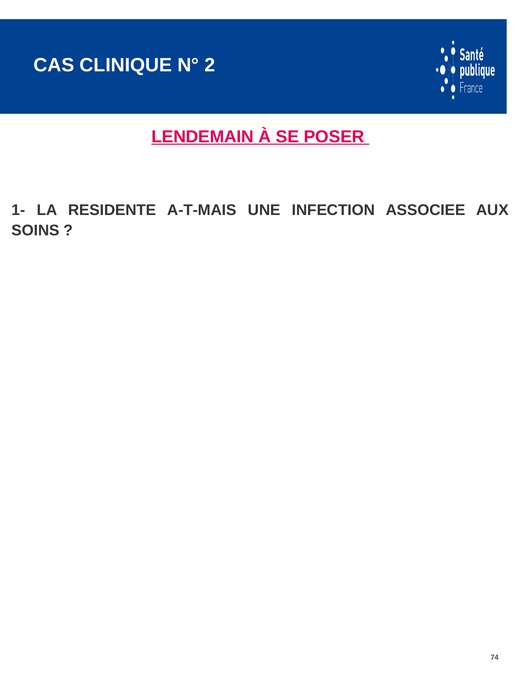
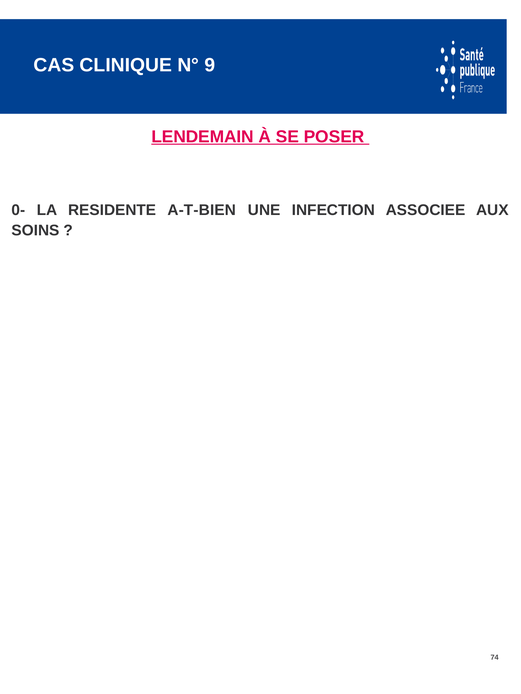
2: 2 -> 9
1-: 1- -> 0-
A-T-MAIS: A-T-MAIS -> A-T-BIEN
